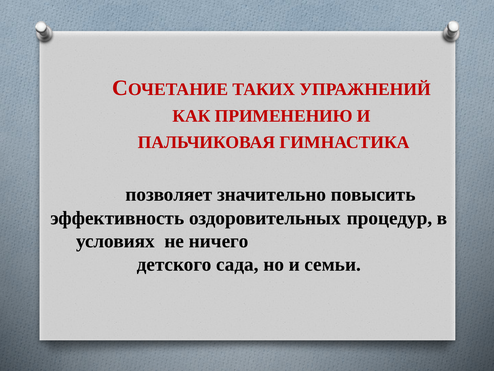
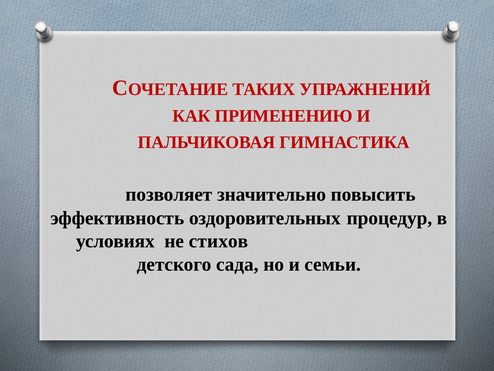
ничего: ничего -> стихов
